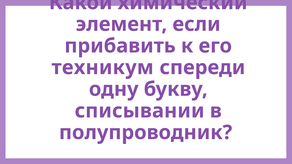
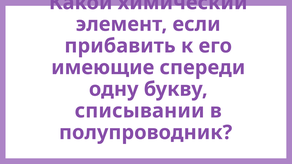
техникум: техникум -> имеющие
